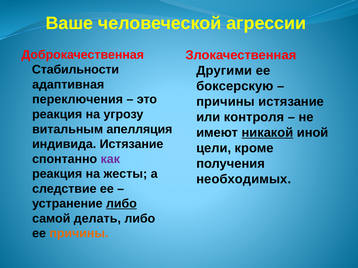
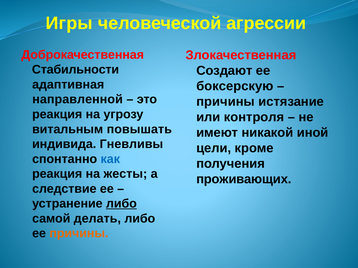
Ваше: Ваше -> Игры
Другими: Другими -> Создают
переключения: переключения -> направленной
апелляция: апелляция -> повышать
никакой underline: present -> none
индивида Истязание: Истязание -> Гневливы
как colour: purple -> blue
необходимых: необходимых -> проживающих
